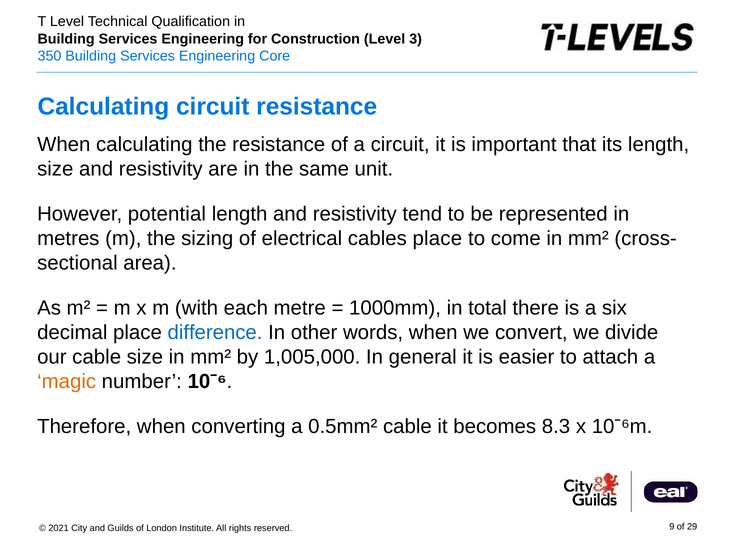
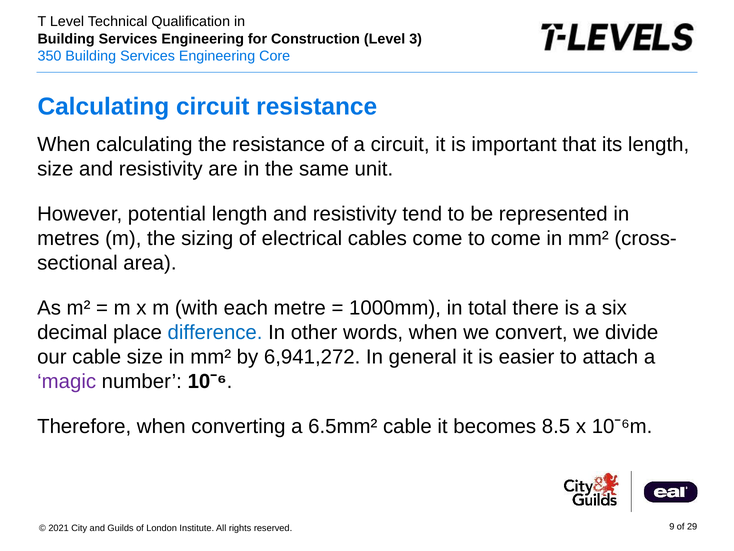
cables place: place -> come
1,005,000: 1,005,000 -> 6,941,272
magic colour: orange -> purple
0.5mm²: 0.5mm² -> 6.5mm²
8.3: 8.3 -> 8.5
